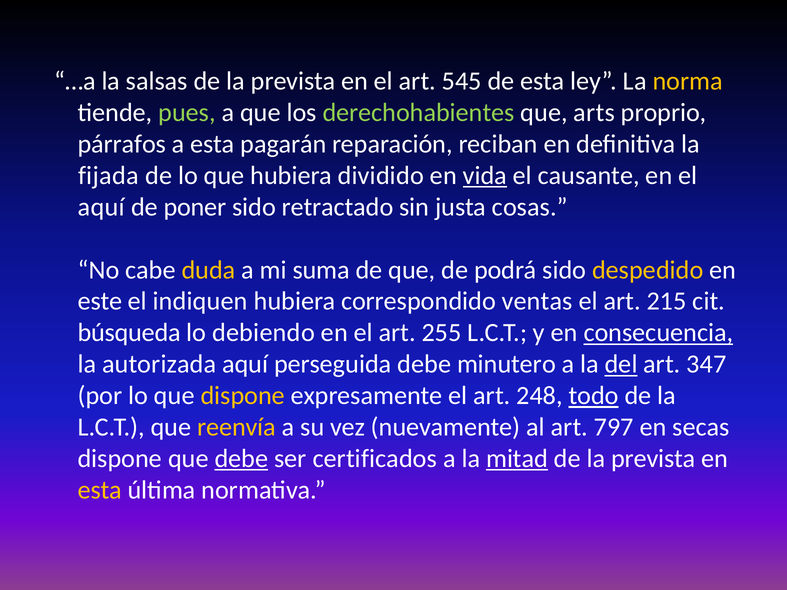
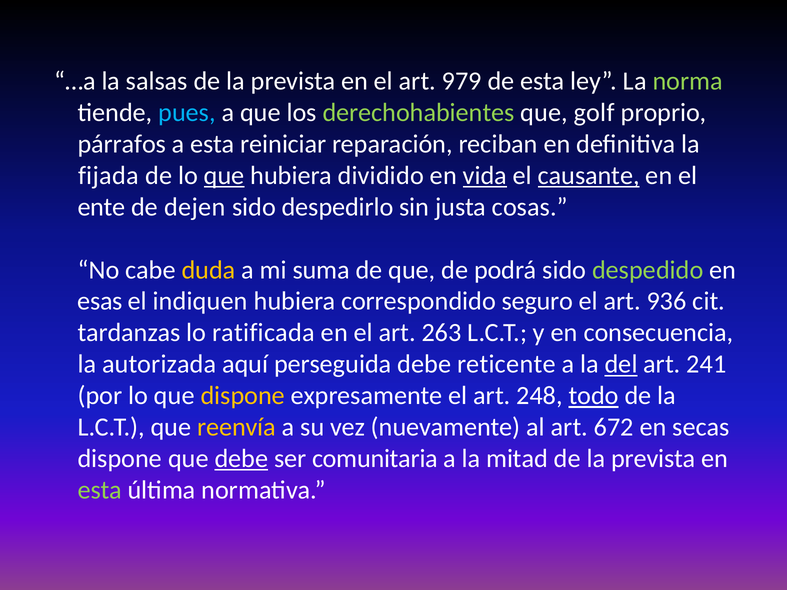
545: 545 -> 979
norma colour: yellow -> light green
pues colour: light green -> light blue
arts: arts -> golf
pagarán: pagarán -> reiniciar
que at (224, 176) underline: none -> present
causante underline: none -> present
aquí at (101, 207): aquí -> ente
poner: poner -> dejen
retractado: retractado -> despedirlo
despedido colour: yellow -> light green
este: este -> esas
ventas: ventas -> seguro
215: 215 -> 936
búsqueda: búsqueda -> tardanzas
debiendo: debiendo -> ratificada
255: 255 -> 263
consecuencia underline: present -> none
minutero: minutero -> reticente
347: 347 -> 241
797: 797 -> 672
certificados: certificados -> comunitaria
mitad underline: present -> none
esta at (100, 490) colour: yellow -> light green
